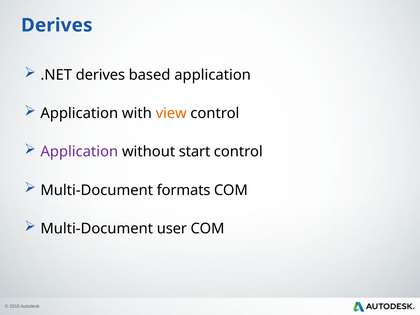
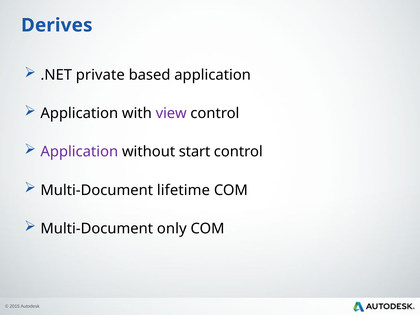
.NET derives: derives -> private
view colour: orange -> purple
formats: formats -> lifetime
user: user -> only
